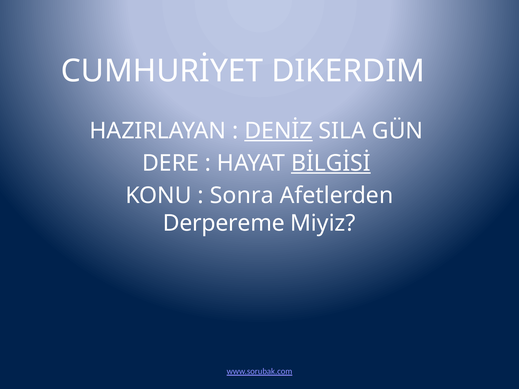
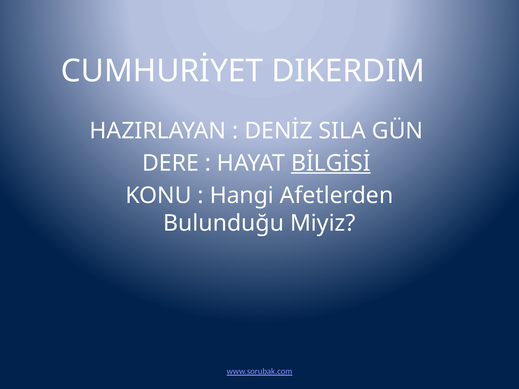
DENİZ underline: present -> none
Sonra: Sonra -> Hangi
Derpereme: Derpereme -> Bulunduğu
